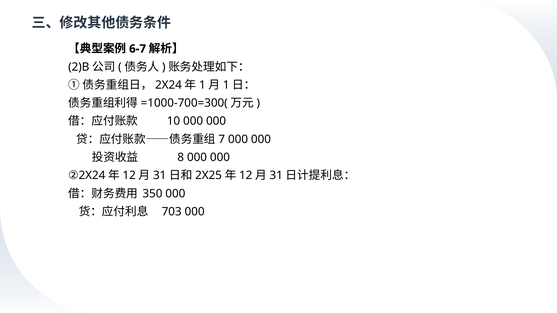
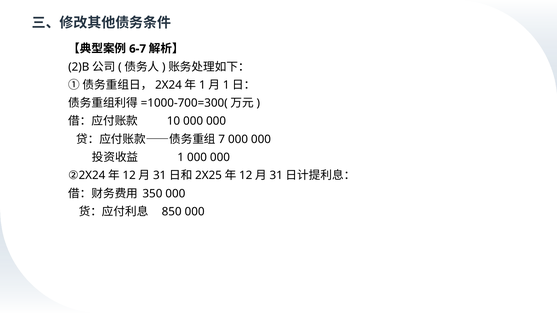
8 at (181, 157): 8 -> 1
703: 703 -> 850
